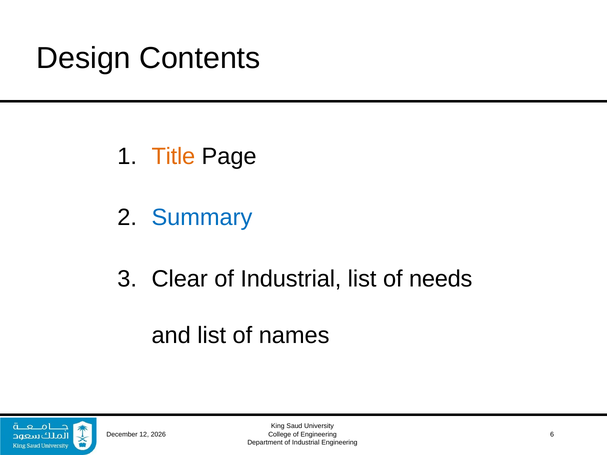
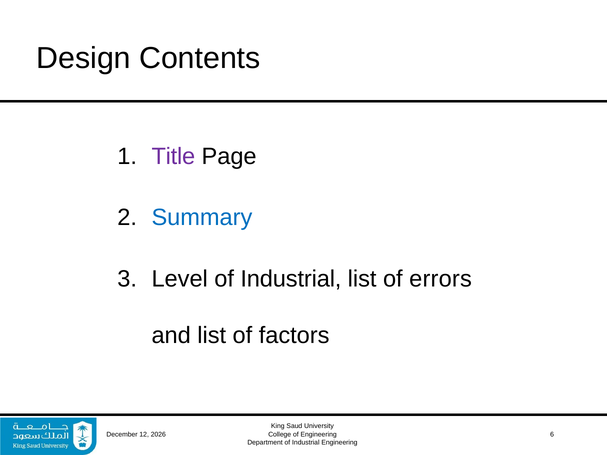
Title colour: orange -> purple
Clear: Clear -> Level
needs: needs -> errors
names: names -> factors
